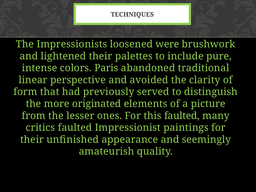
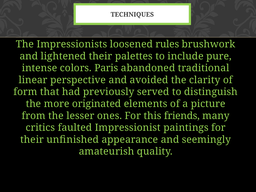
were: were -> rules
this faulted: faulted -> friends
